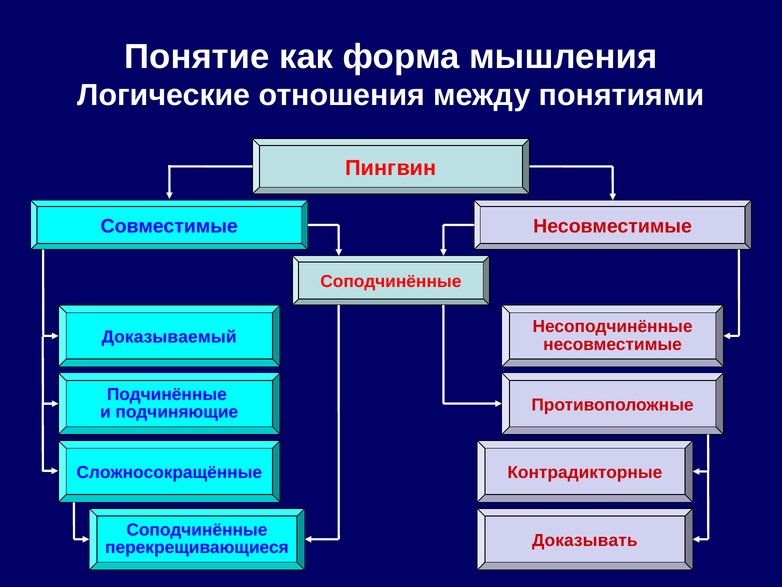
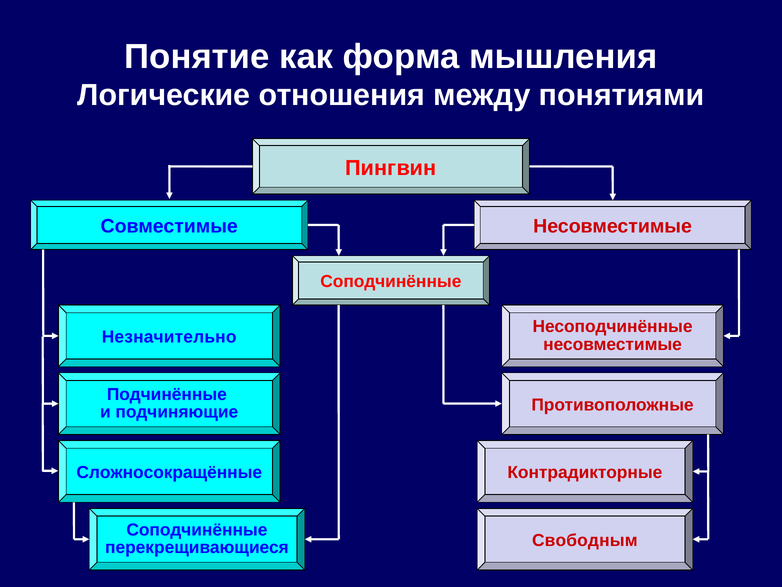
Доказываемый: Доказываемый -> Незначительно
Доказывать: Доказывать -> Свободным
